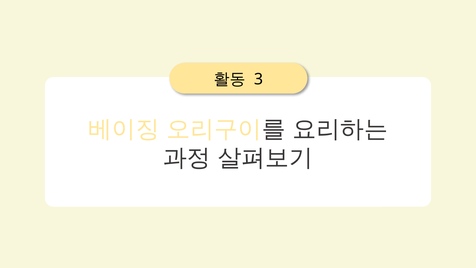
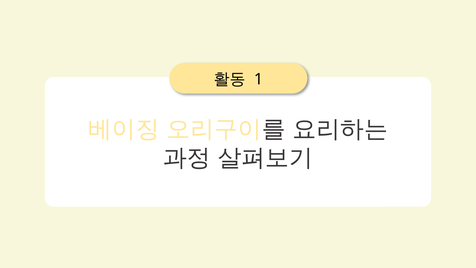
3: 3 -> 1
